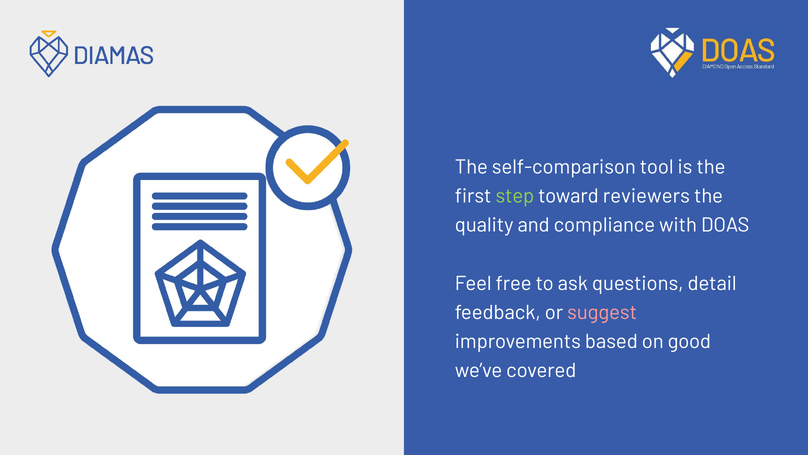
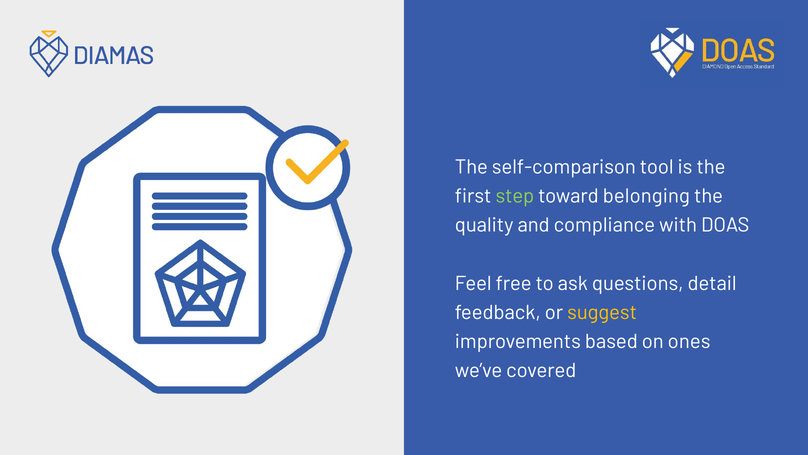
reviewers: reviewers -> belonging
suggest colour: pink -> yellow
good: good -> ones
